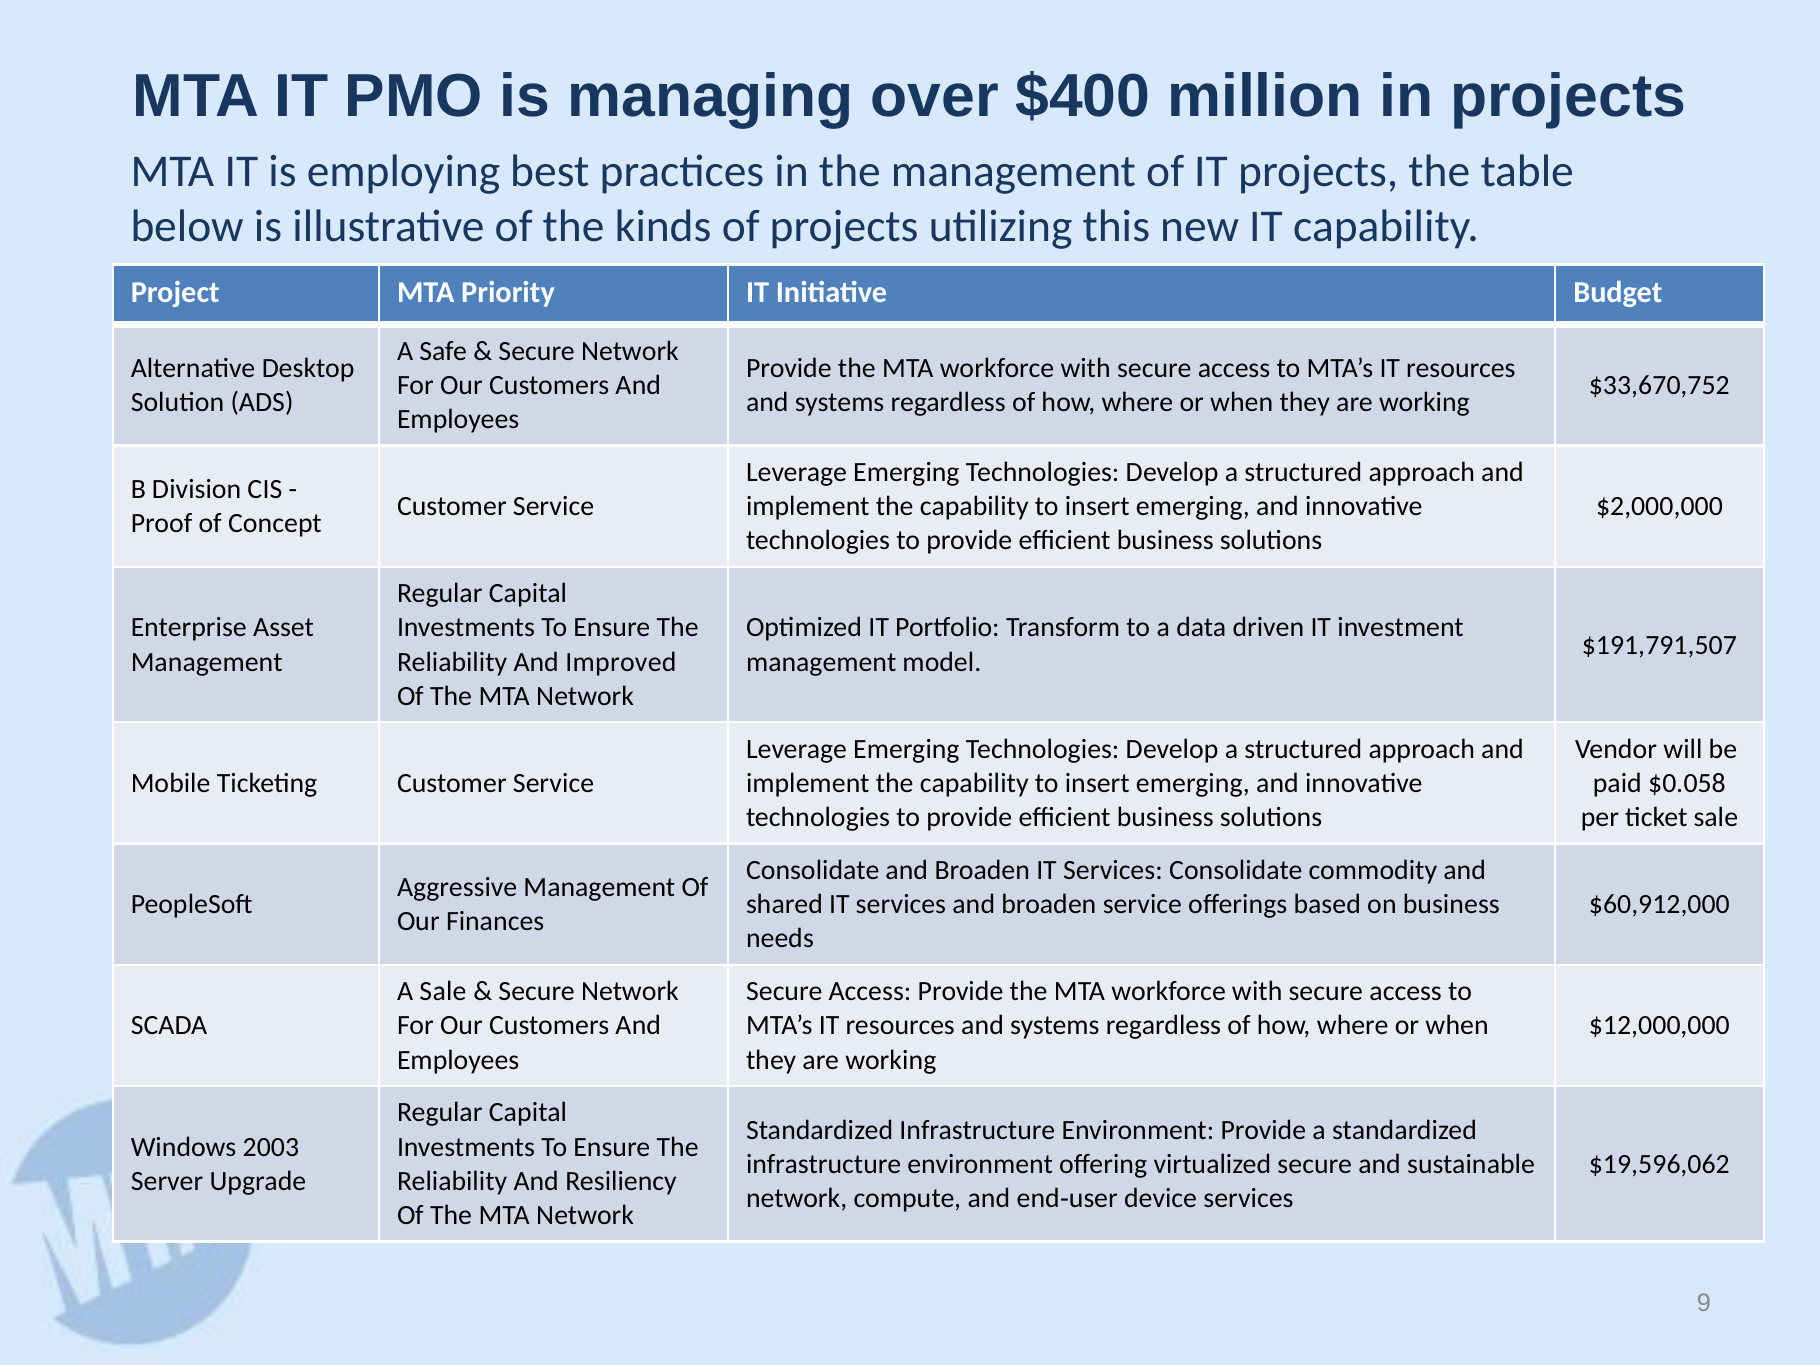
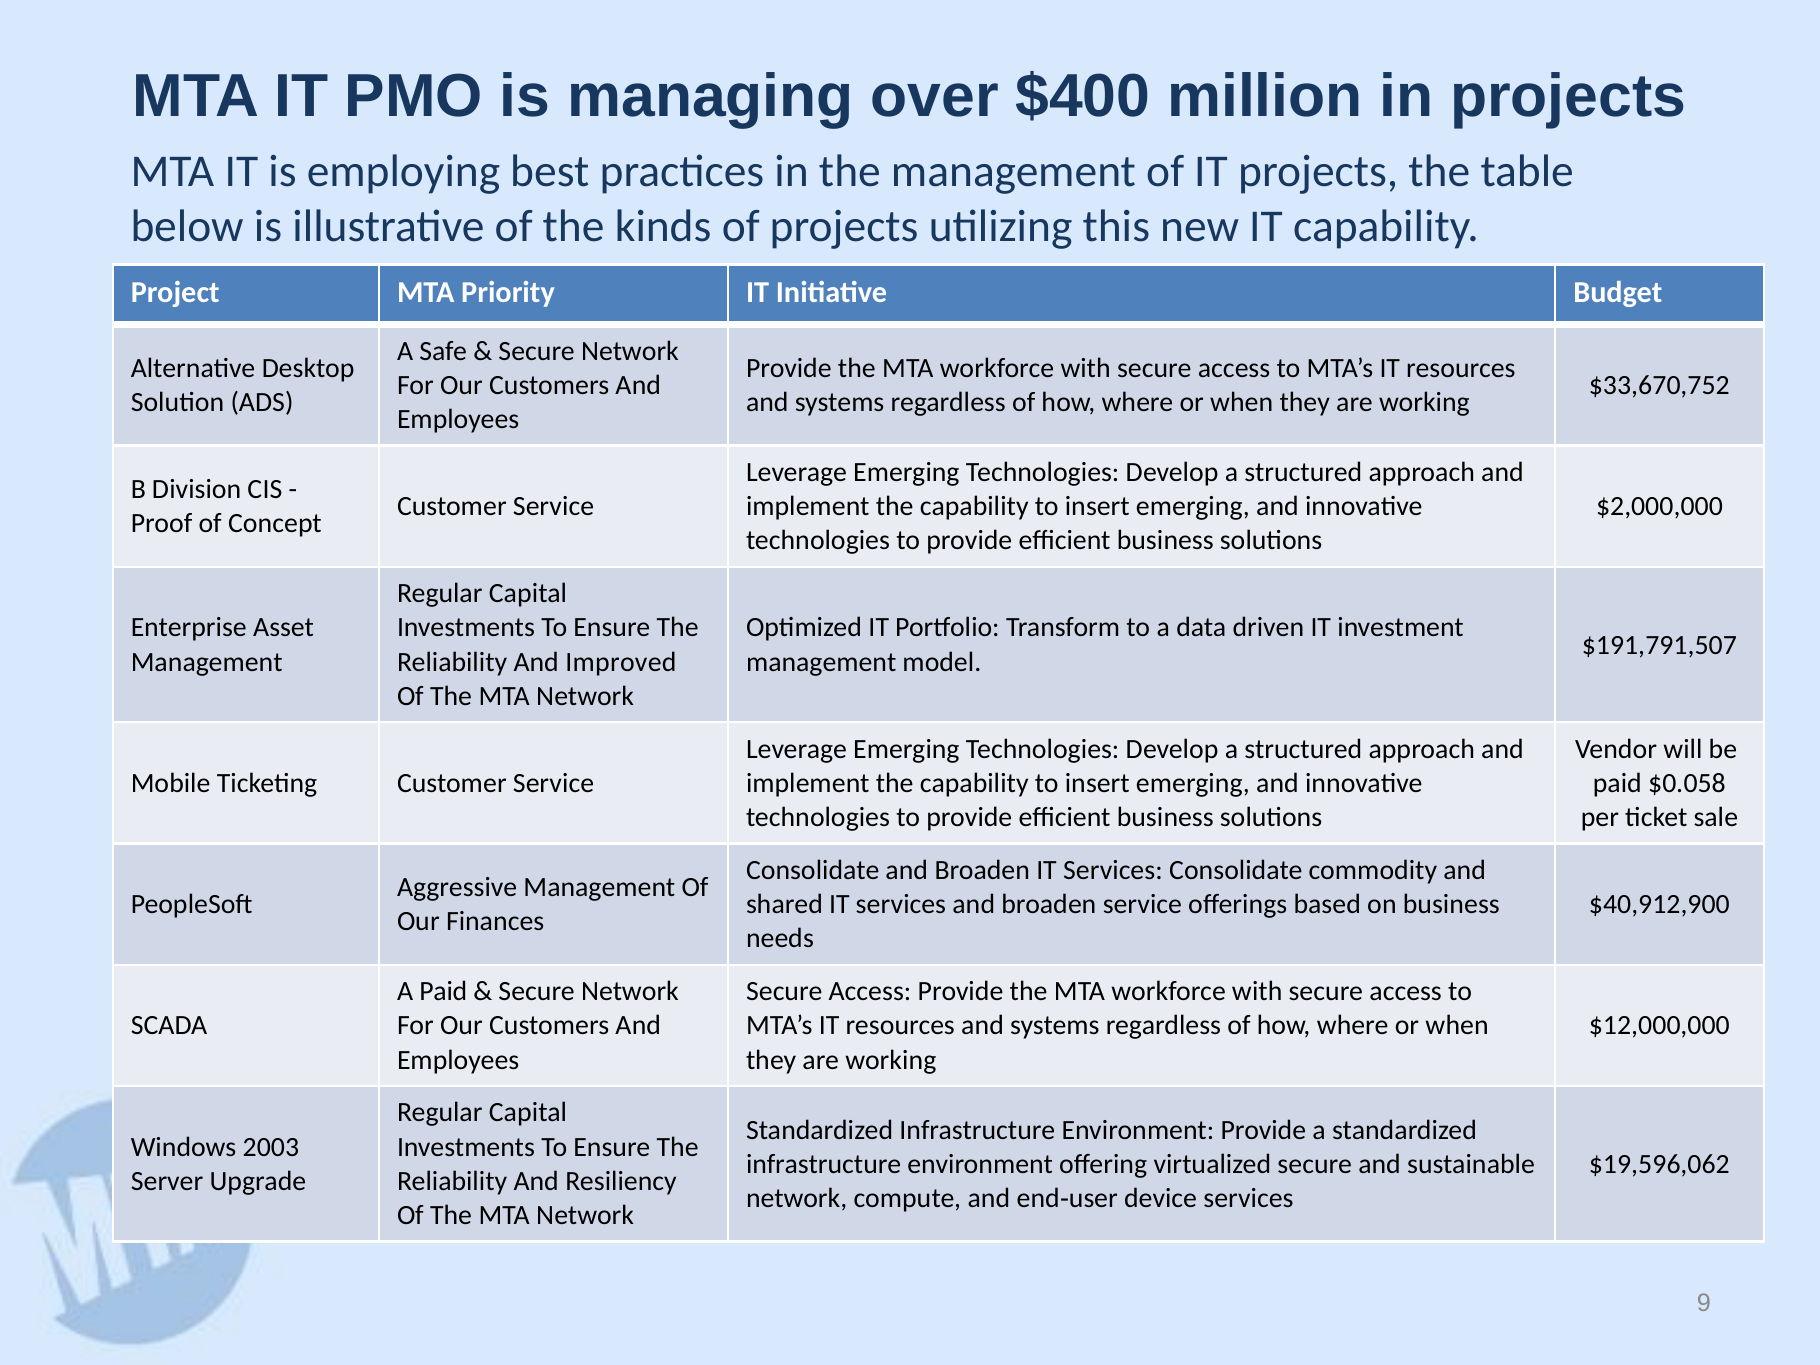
$60,912,000: $60,912,000 -> $40,912,900
A Sale: Sale -> Paid
